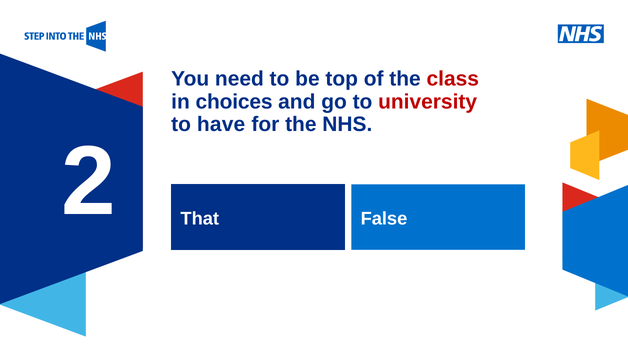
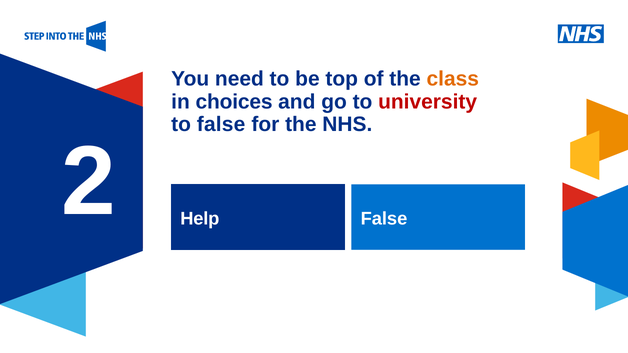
class colour: red -> orange
to have: have -> false
That: That -> Help
